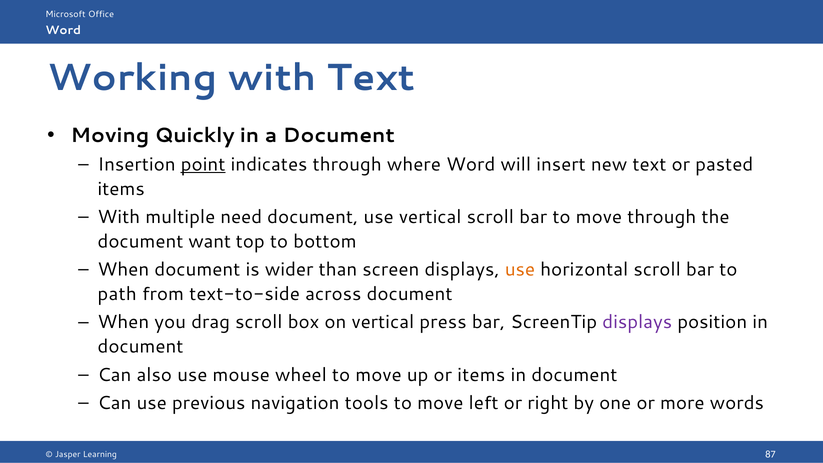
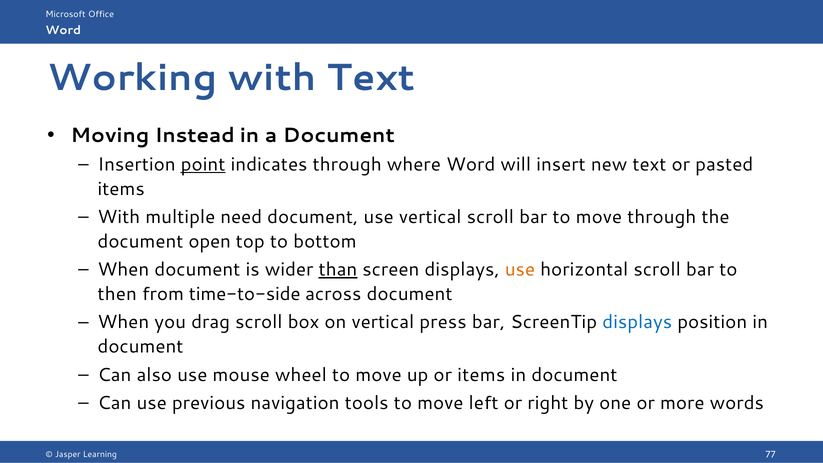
Quickly: Quickly -> Instead
want: want -> open
than underline: none -> present
path: path -> then
text-to-side: text-to-side -> time-to-side
displays at (637, 322) colour: purple -> blue
87: 87 -> 77
